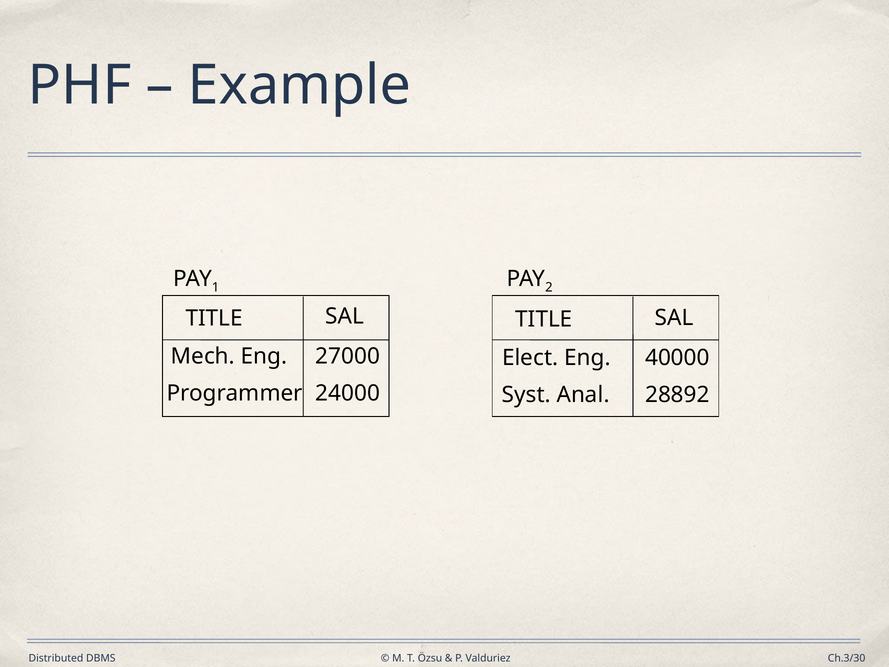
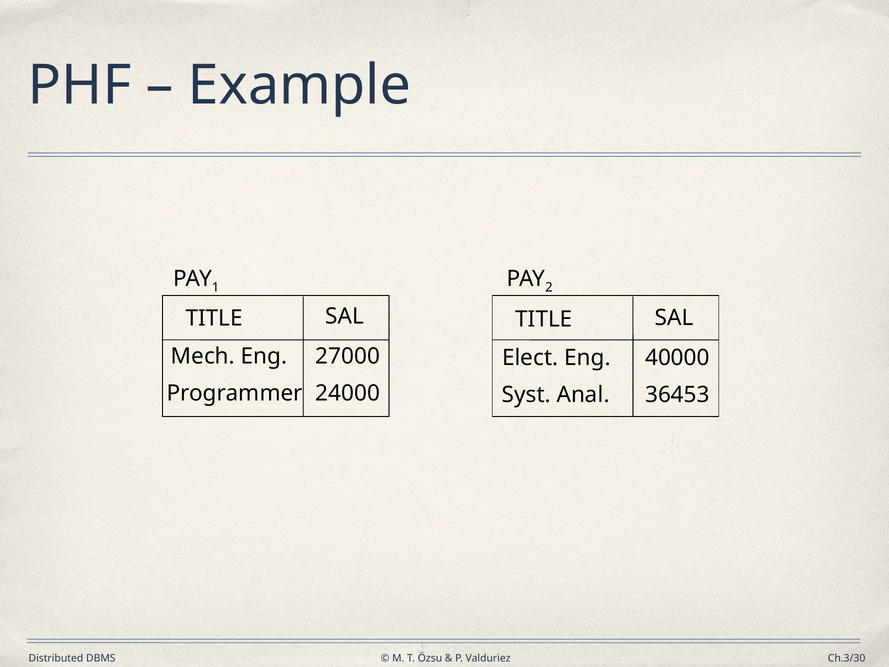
28892: 28892 -> 36453
